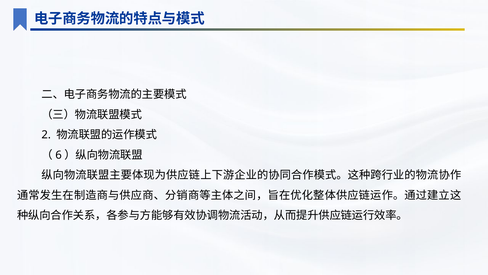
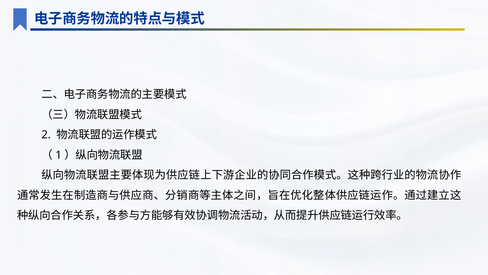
6: 6 -> 1
